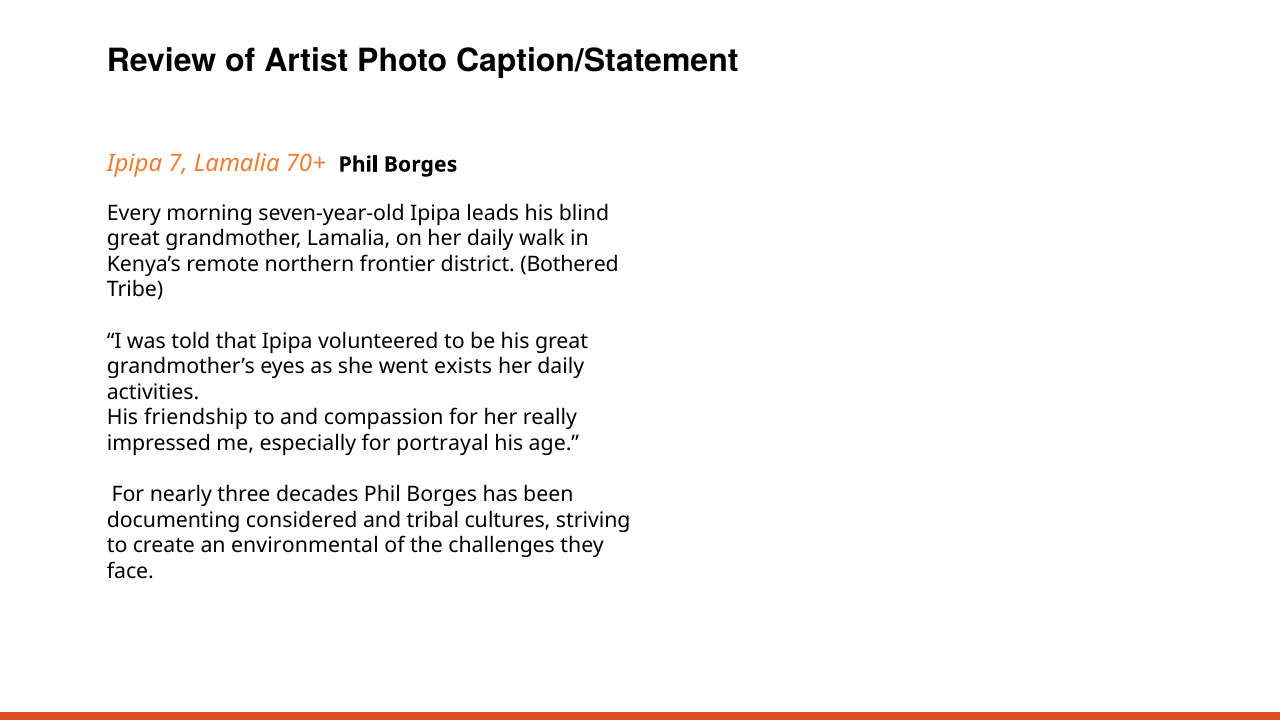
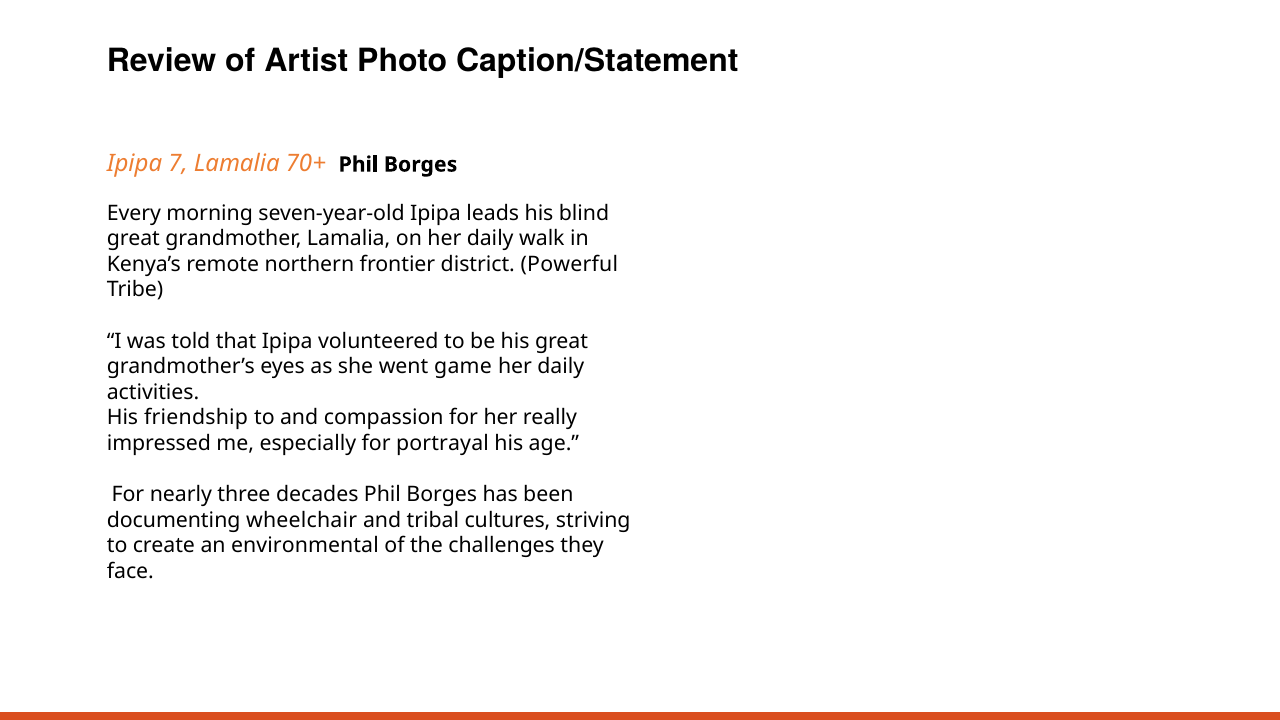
Bothered: Bothered -> Powerful
exists: exists -> game
considered: considered -> wheelchair
